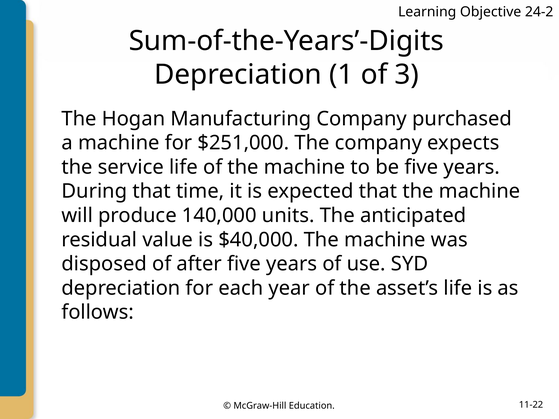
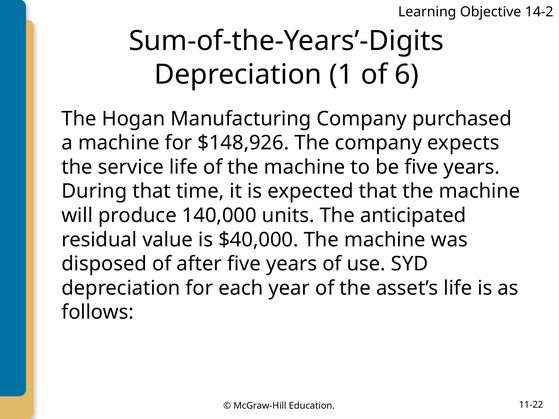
24-2: 24-2 -> 14-2
3: 3 -> 6
$251,000: $251,000 -> $148,926
